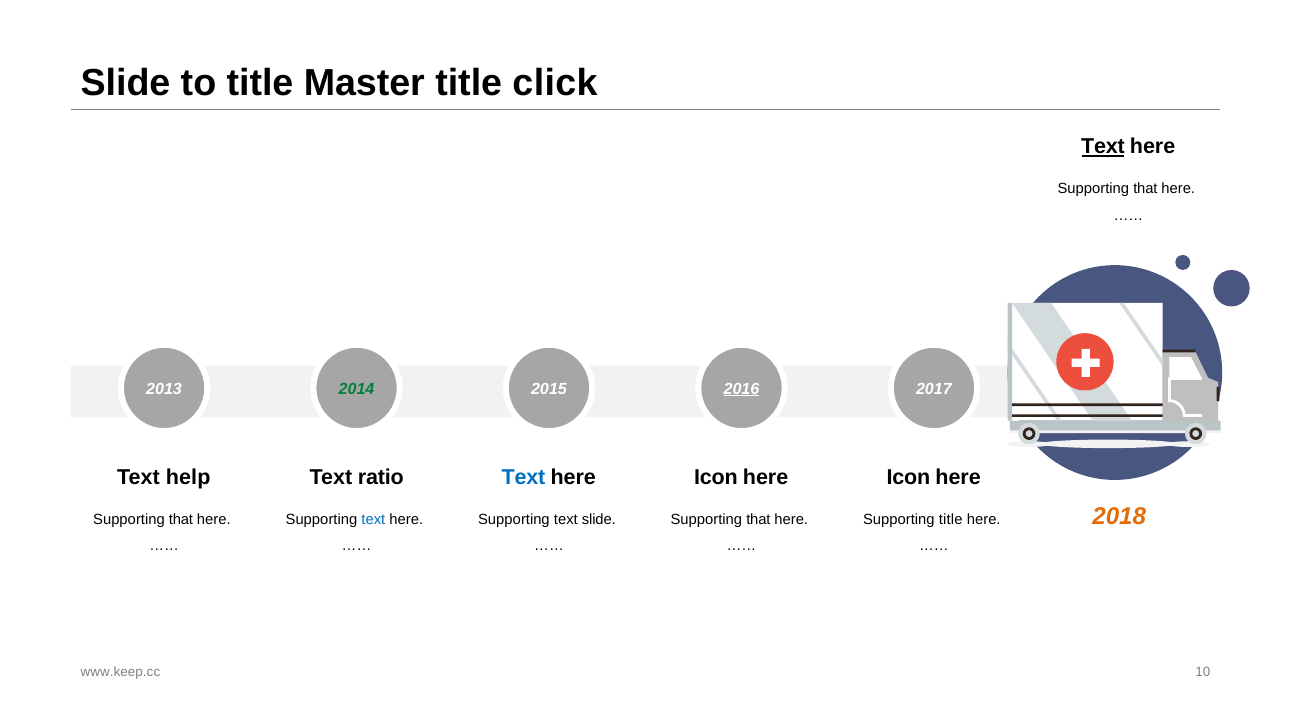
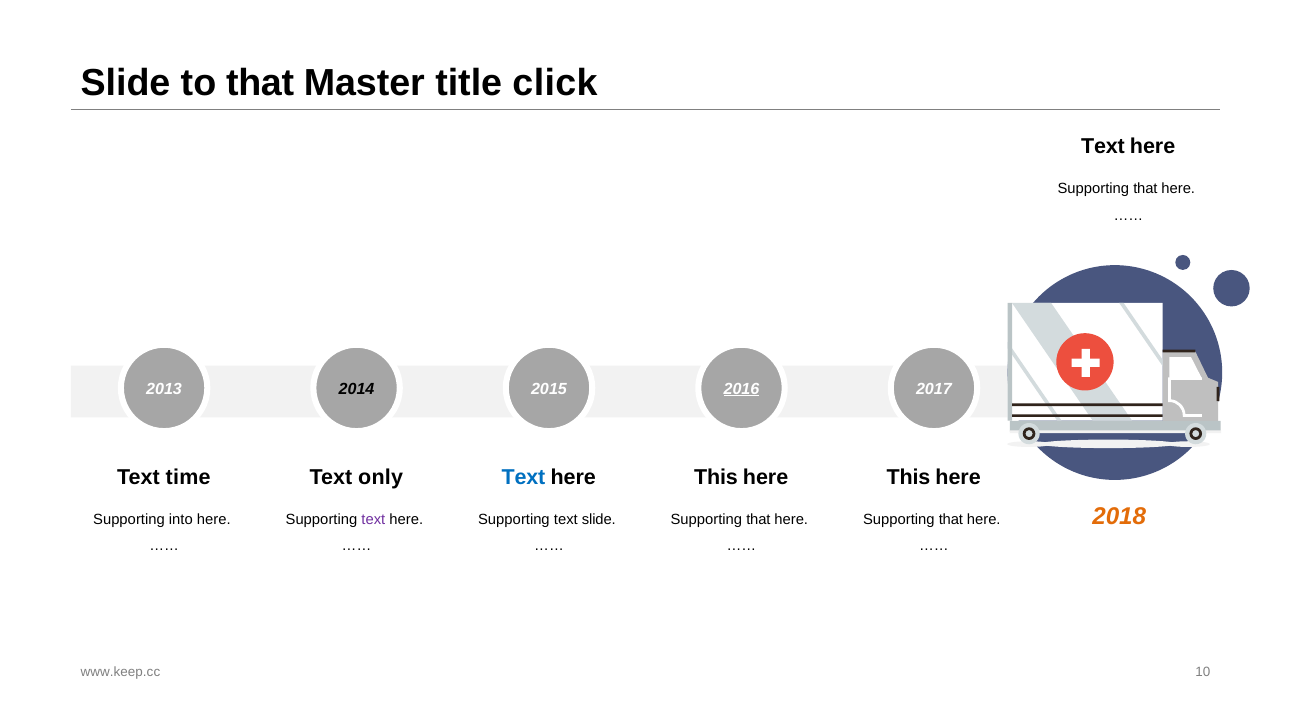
to title: title -> that
Text at (1103, 147) underline: present -> none
2014 colour: green -> black
help: help -> time
ratio: ratio -> only
Icon at (716, 478): Icon -> This
Icon at (908, 478): Icon -> This
that at (181, 519): that -> into
text at (373, 519) colour: blue -> purple
title at (951, 519): title -> that
